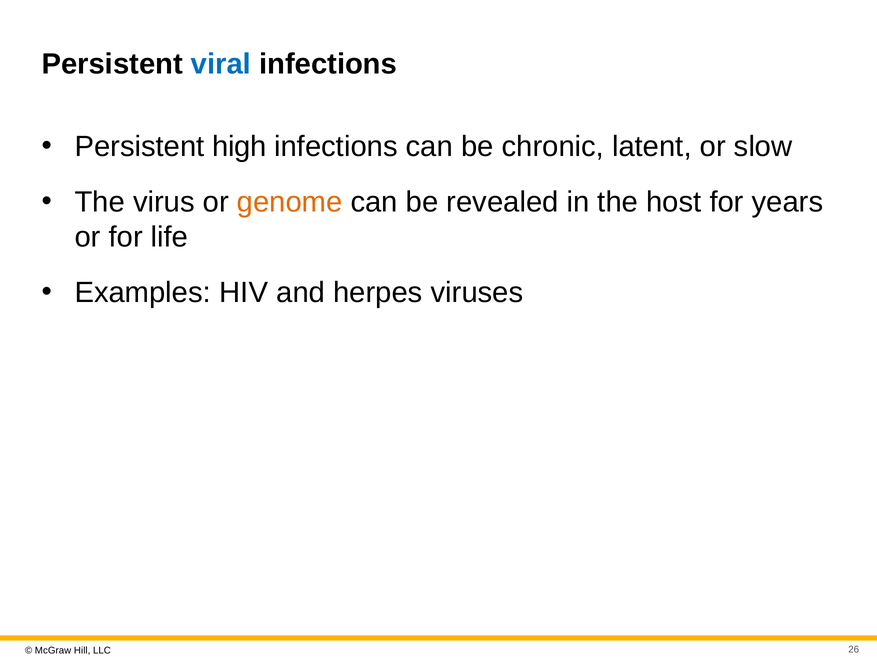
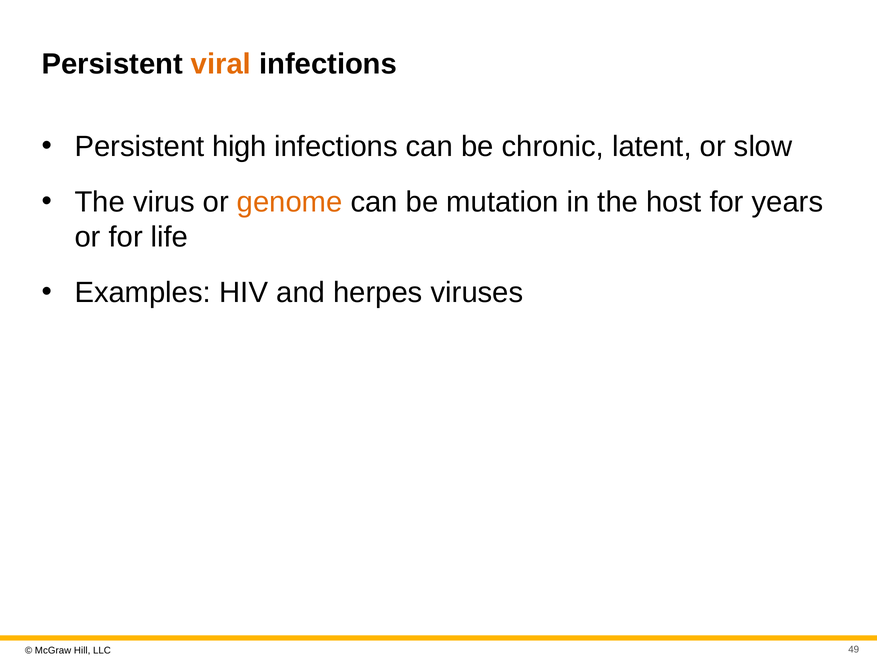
viral colour: blue -> orange
revealed: revealed -> mutation
26: 26 -> 49
